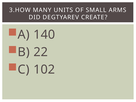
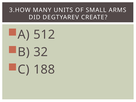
140: 140 -> 512
22: 22 -> 32
102: 102 -> 188
